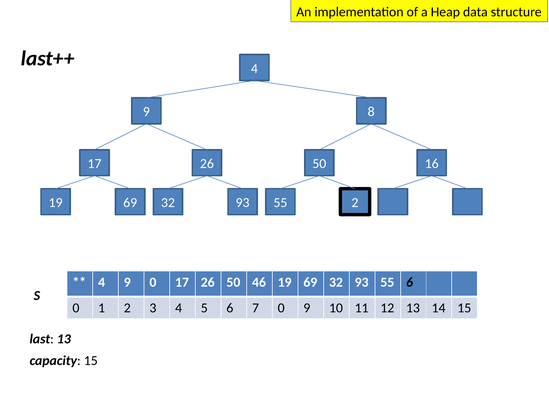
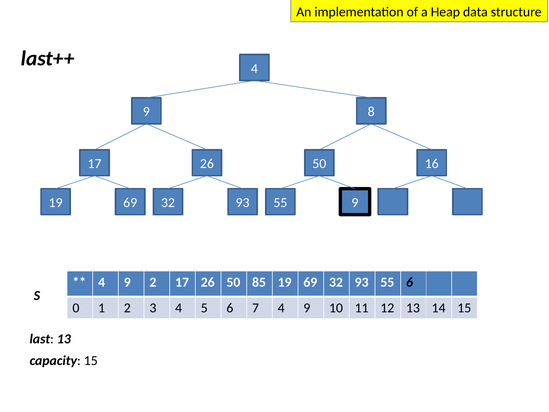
55 2: 2 -> 9
9 0: 0 -> 2
46: 46 -> 85
7 0: 0 -> 4
